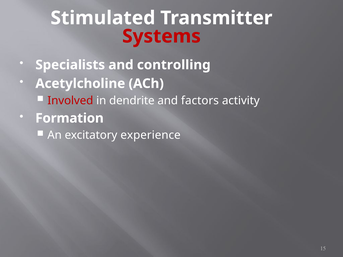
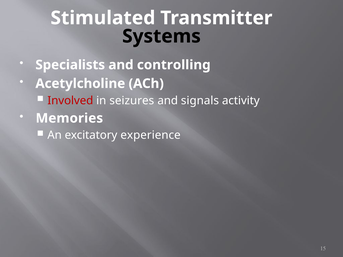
Systems colour: red -> black
dendrite: dendrite -> seizures
factors: factors -> signals
Formation: Formation -> Memories
